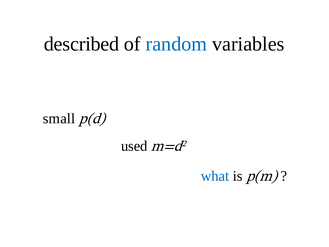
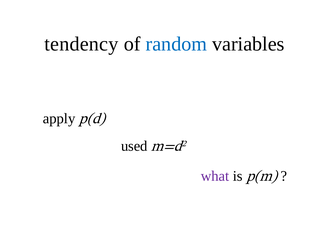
described: described -> tendency
small: small -> apply
what colour: blue -> purple
